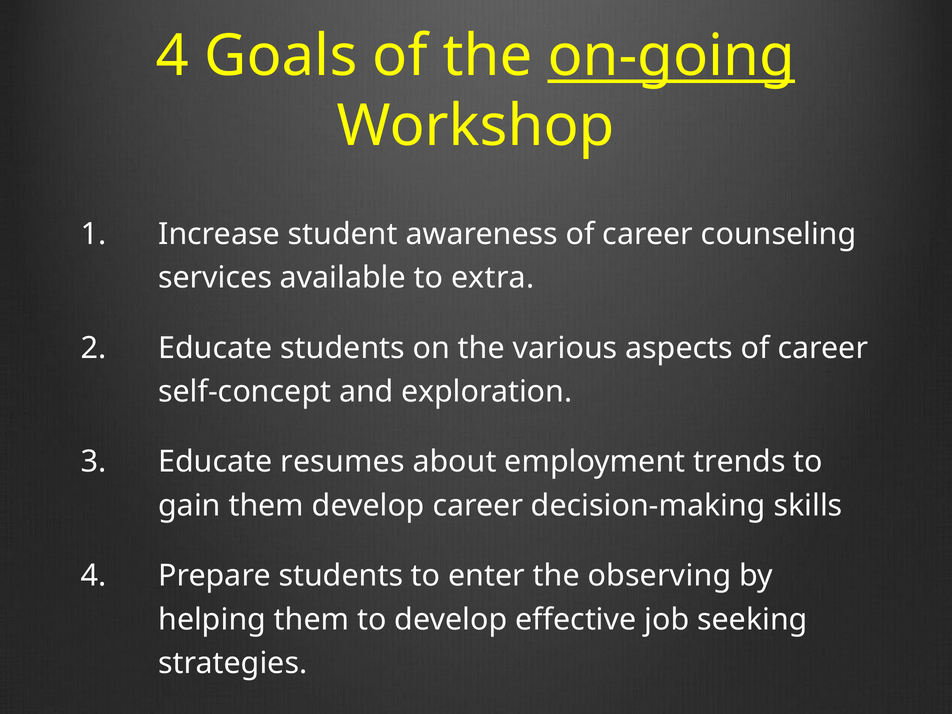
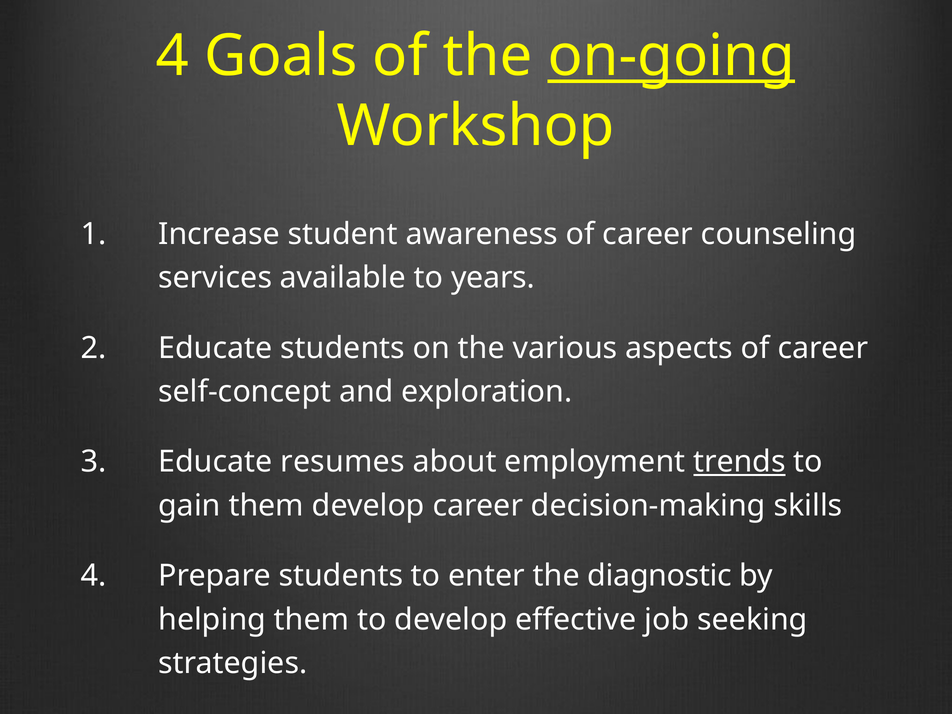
extra: extra -> years
trends underline: none -> present
observing: observing -> diagnostic
